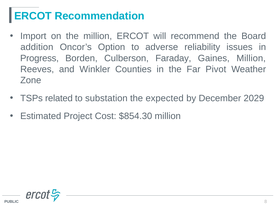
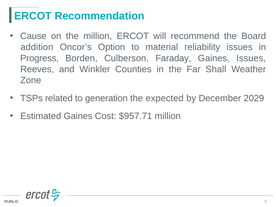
Import: Import -> Cause
adverse: adverse -> material
Gaines Million: Million -> Issues
Pivot: Pivot -> Shall
substation: substation -> generation
Estimated Project: Project -> Gaines
$854.30: $854.30 -> $957.71
